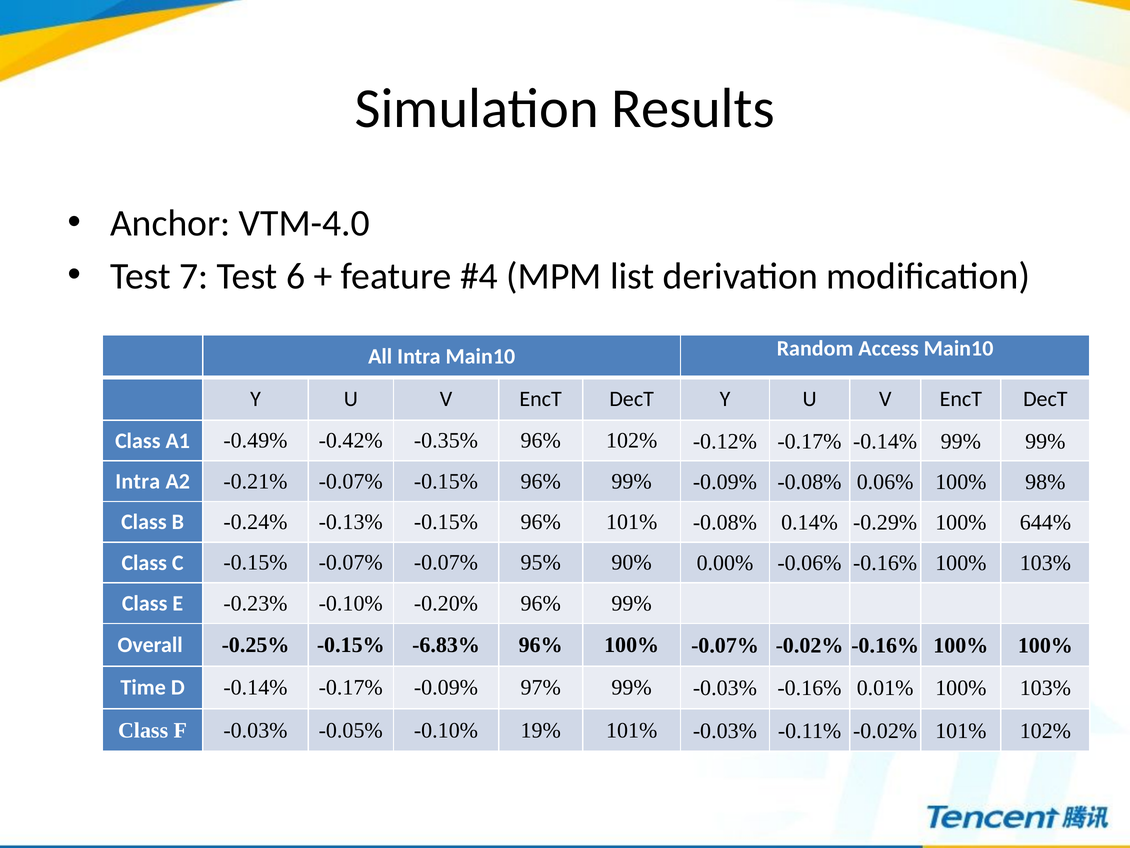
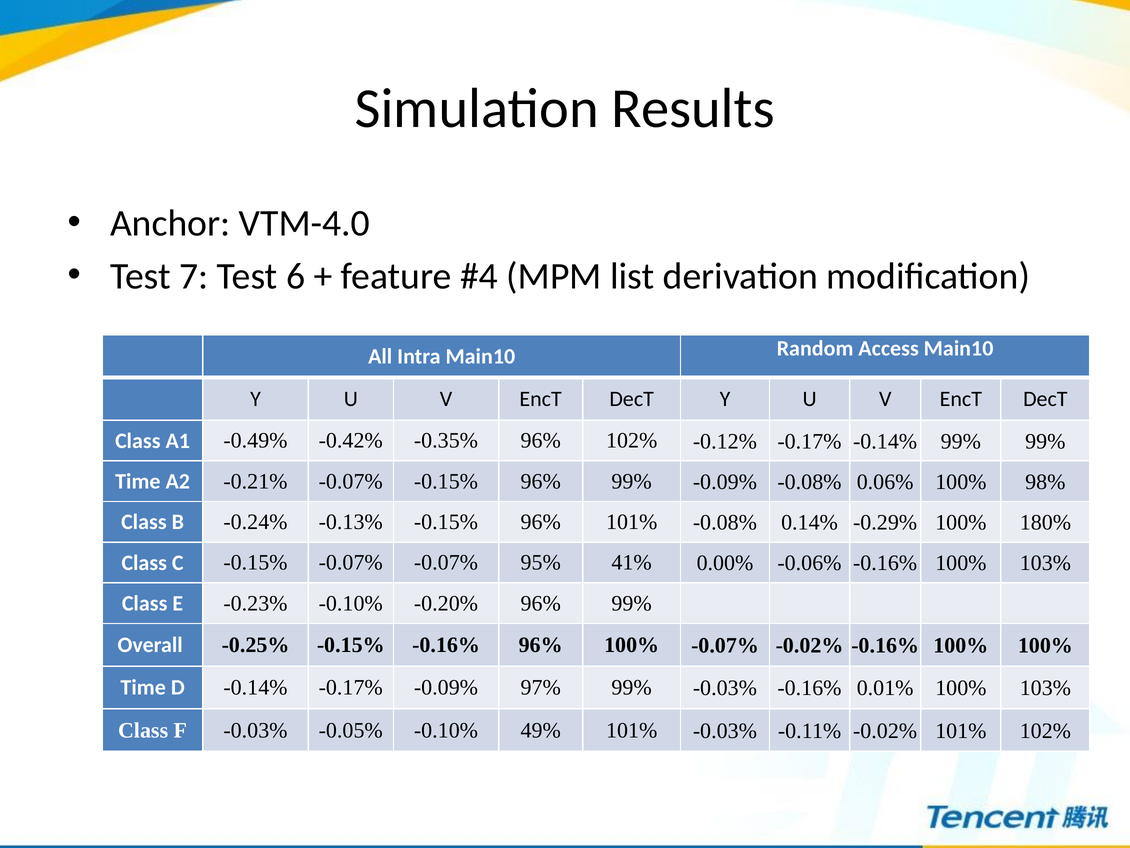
Intra at (138, 481): Intra -> Time
644%: 644% -> 180%
90%: 90% -> 41%
-0.15% -6.83%: -6.83% -> -0.16%
19%: 19% -> 49%
